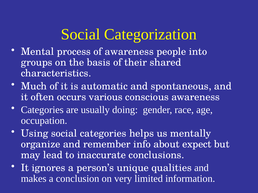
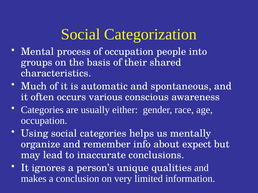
of awareness: awareness -> occupation
doing: doing -> either
